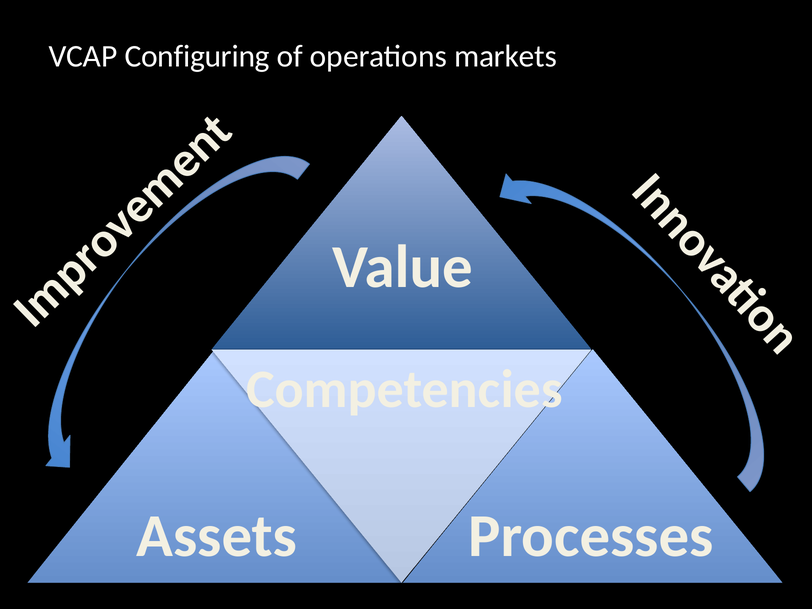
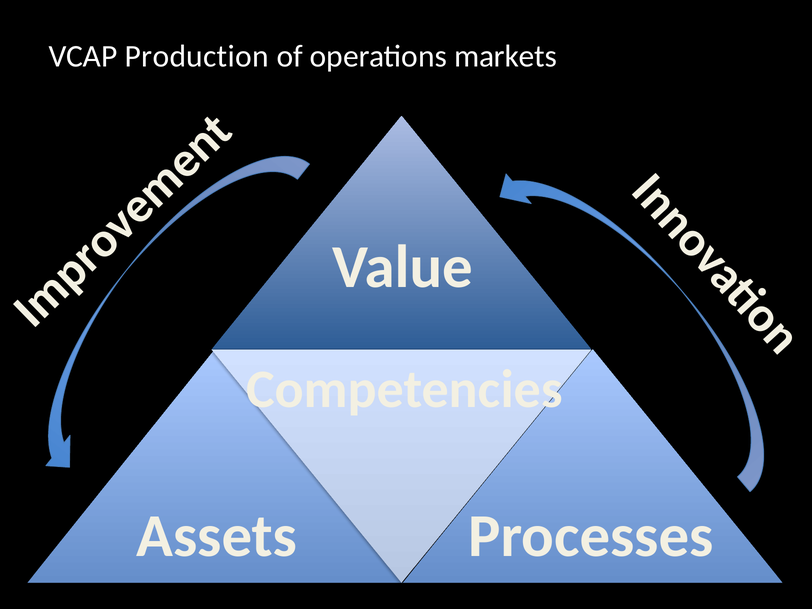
Configuring: Configuring -> Production
